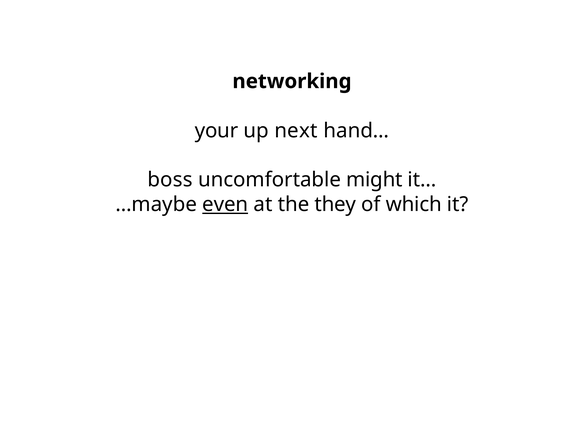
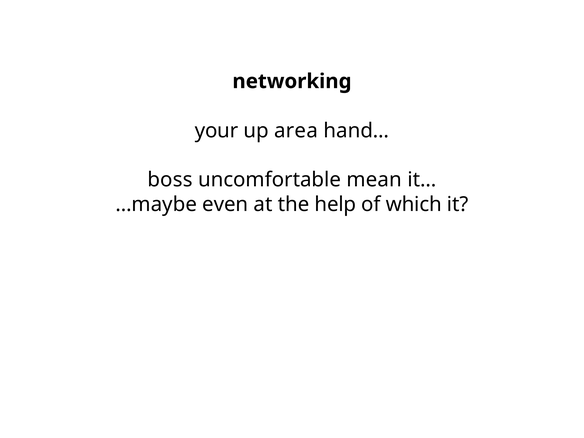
next: next -> area
might: might -> mean
even underline: present -> none
they: they -> help
